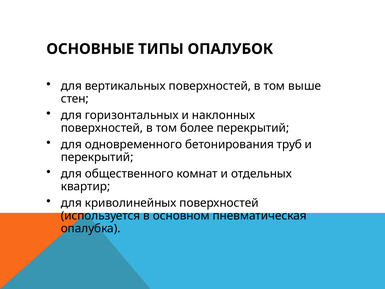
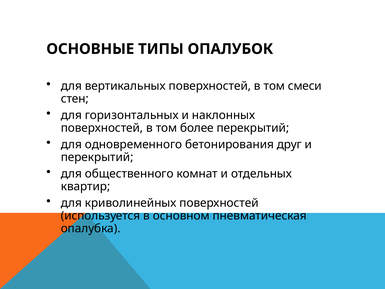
выше: выше -> смеси
труб: труб -> друг
